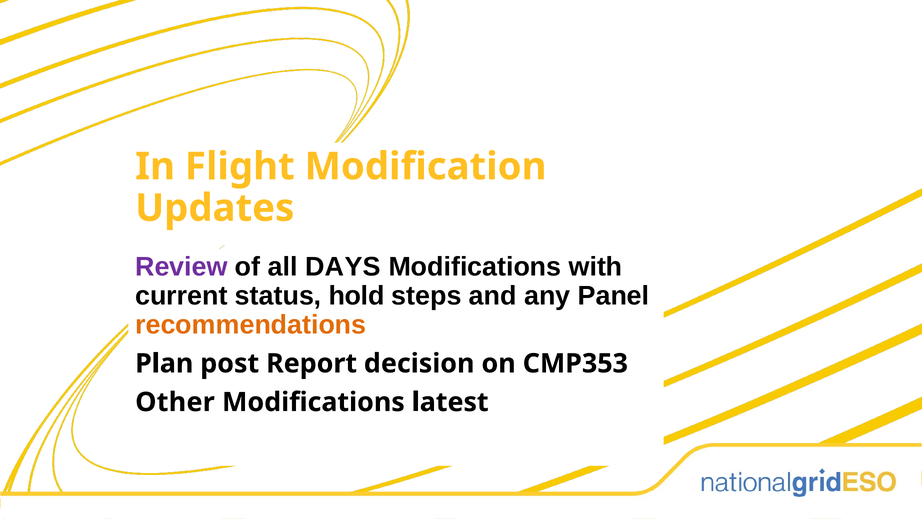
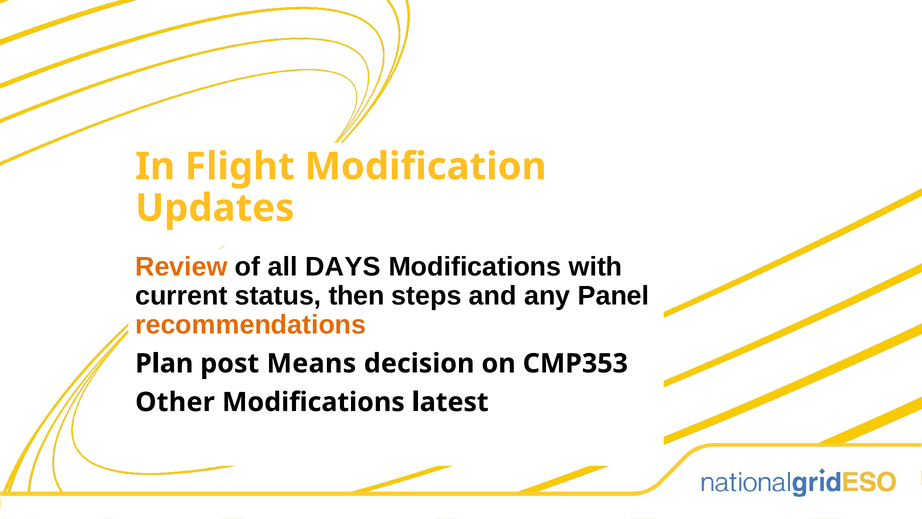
Review colour: purple -> orange
hold: hold -> then
Report: Report -> Means
